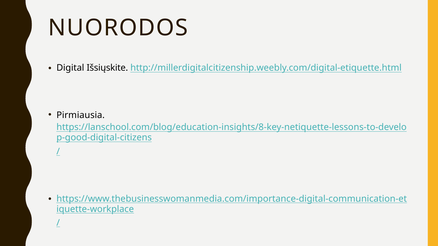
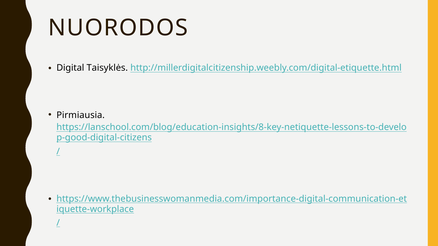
Išsiųskite: Išsiųskite -> Taisyklės
